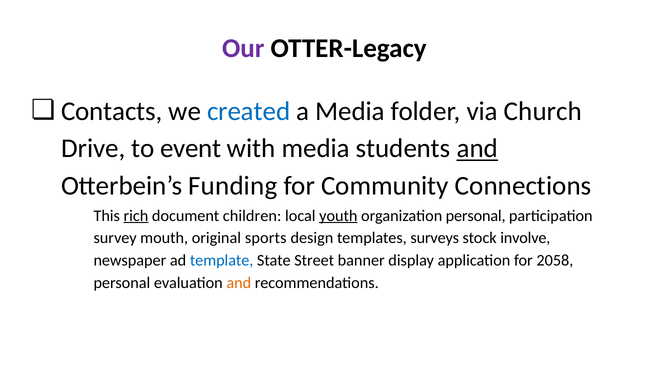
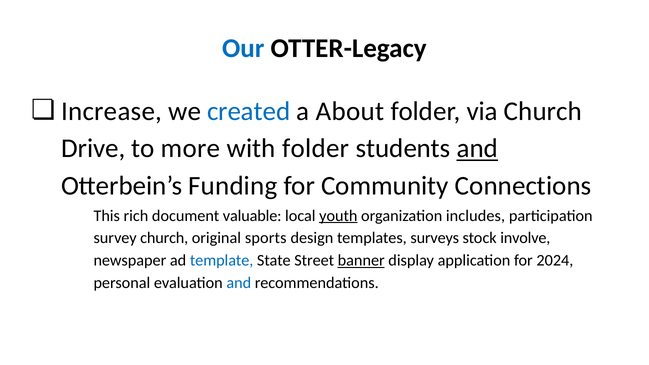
Our colour: purple -> blue
Contacts: Contacts -> Increase
a Media: Media -> About
event: event -> more
with media: media -> folder
rich underline: present -> none
children: children -> valuable
organization personal: personal -> includes
survey mouth: mouth -> church
banner underline: none -> present
2058: 2058 -> 2024
and at (239, 283) colour: orange -> blue
